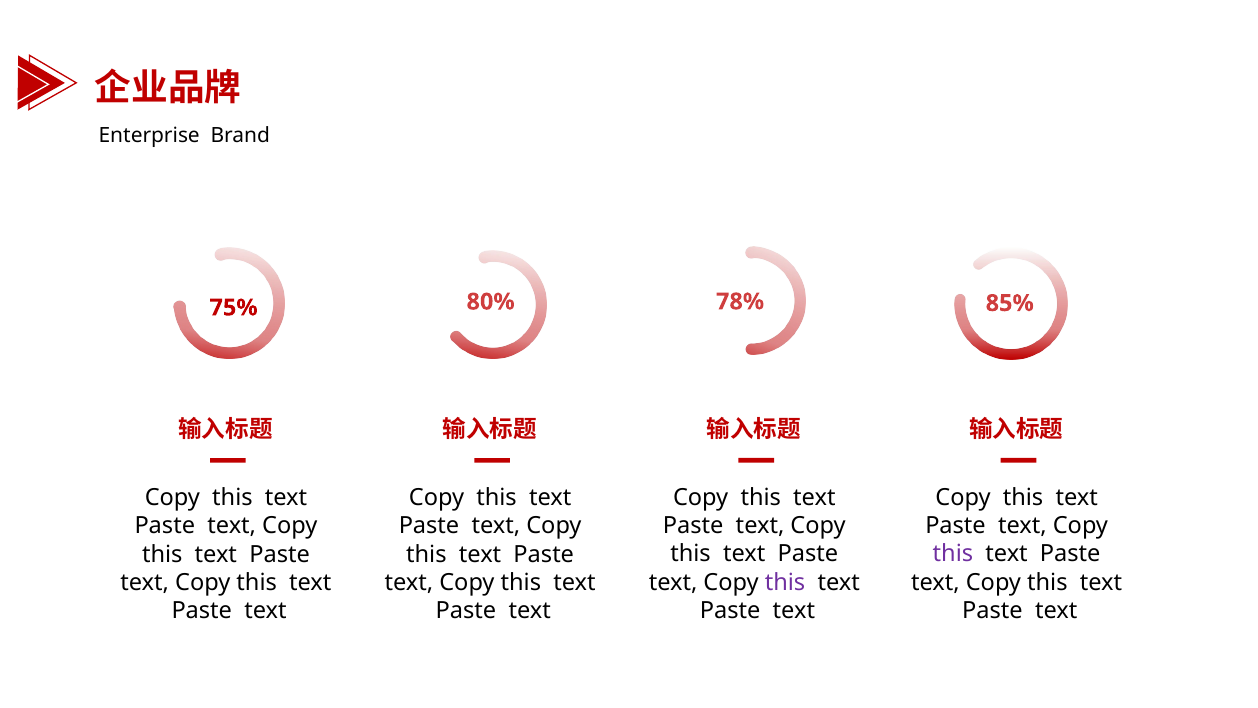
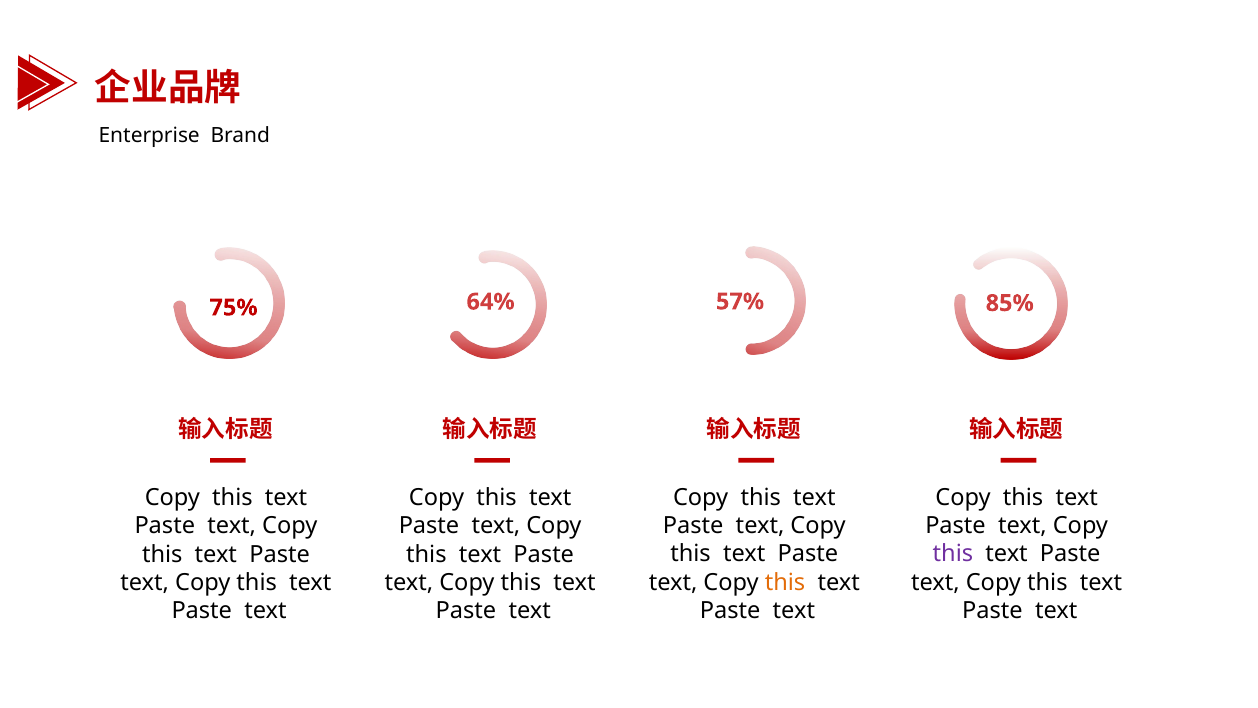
78%: 78% -> 57%
80%: 80% -> 64%
this at (785, 582) colour: purple -> orange
